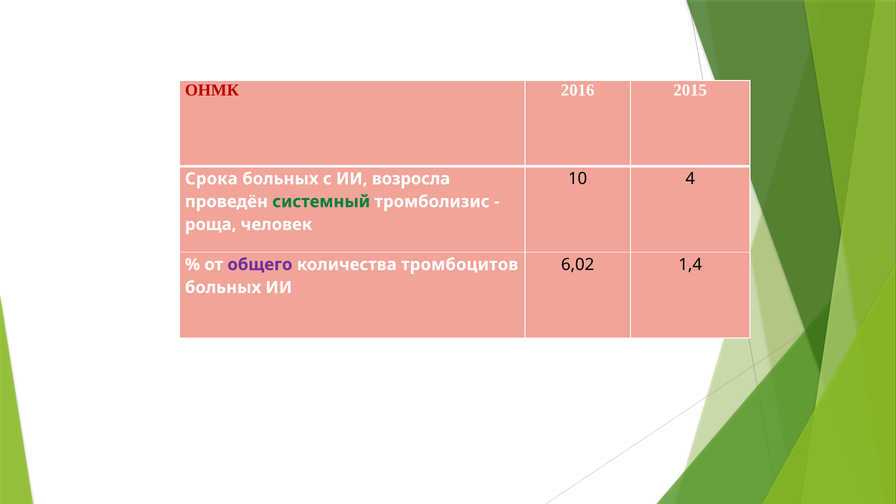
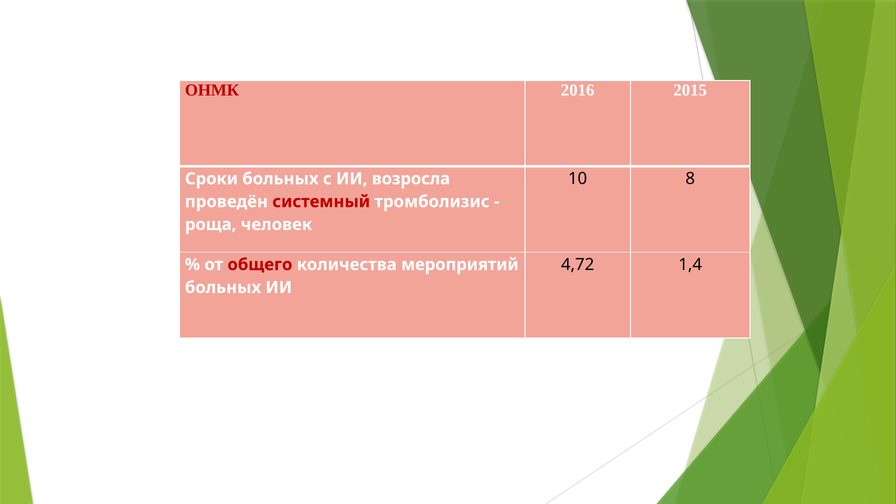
4: 4 -> 8
Срока: Срока -> Сроки
системный colour: green -> red
6,02: 6,02 -> 4,72
общего colour: purple -> red
тромбоцитов: тромбоцитов -> мероприятий
